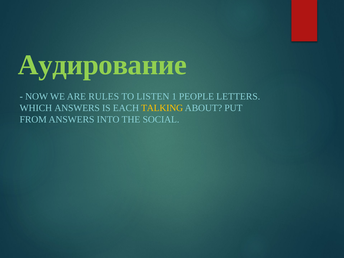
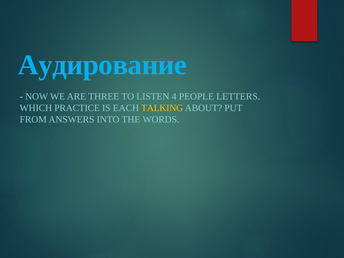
Аудирование colour: light green -> light blue
RULES: RULES -> THREE
1: 1 -> 4
WHICH ANSWERS: ANSWERS -> PRACTICE
SOCIAL: SOCIAL -> WORDS
